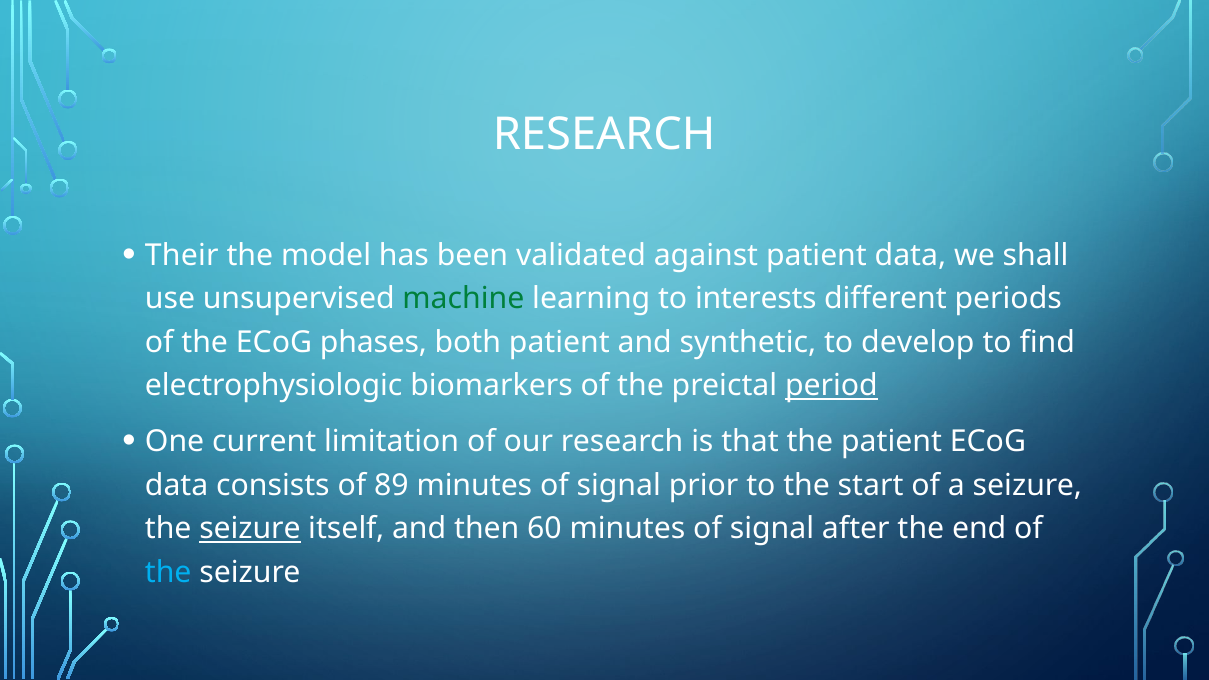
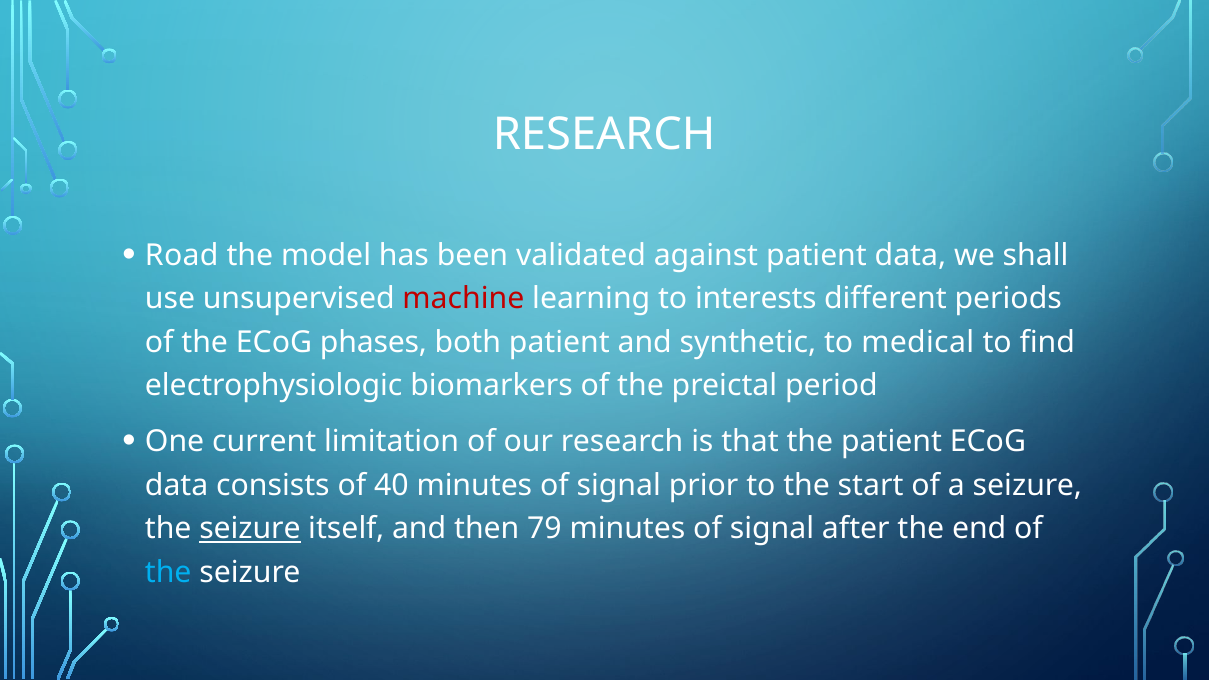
Their: Their -> Road
machine colour: green -> red
develop: develop -> medical
period underline: present -> none
89: 89 -> 40
60: 60 -> 79
